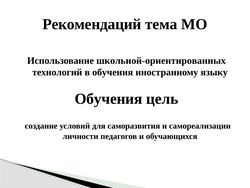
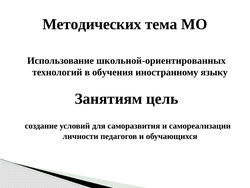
Рекомендаций: Рекомендаций -> Методических
Обучения at (108, 99): Обучения -> Занятиям
